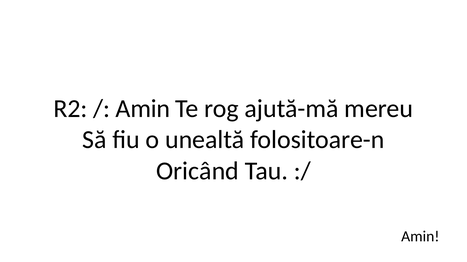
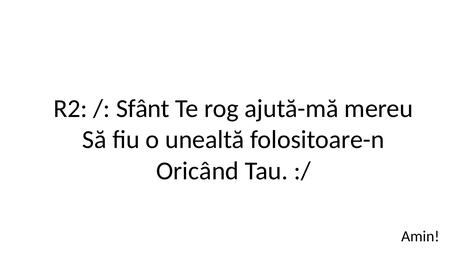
Amin at (143, 109): Amin -> Sfânt
